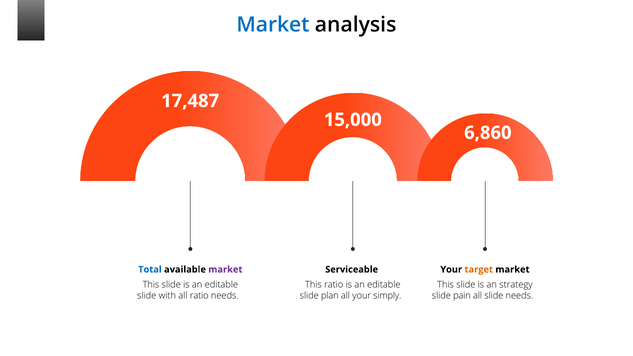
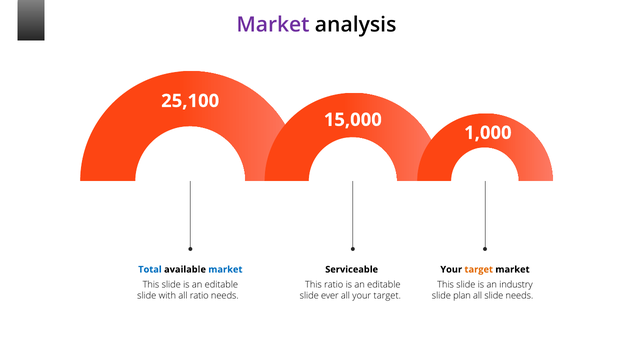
Market at (273, 25) colour: blue -> purple
17,487: 17,487 -> 25,100
6,860: 6,860 -> 1,000
market at (225, 270) colour: purple -> blue
strategy: strategy -> industry
plan: plan -> ever
all your simply: simply -> target
pain: pain -> plan
